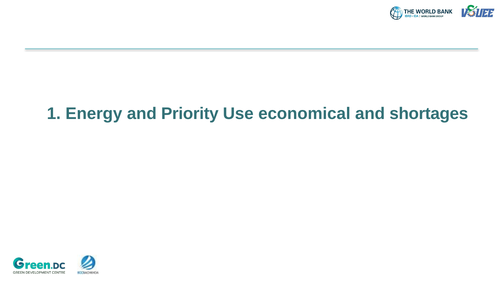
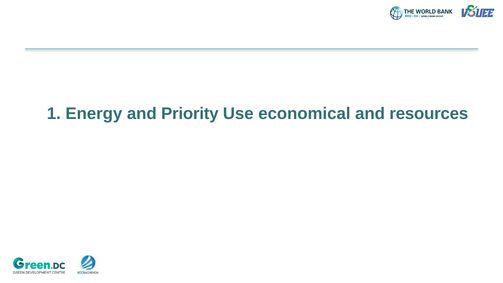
shortages: shortages -> resources
